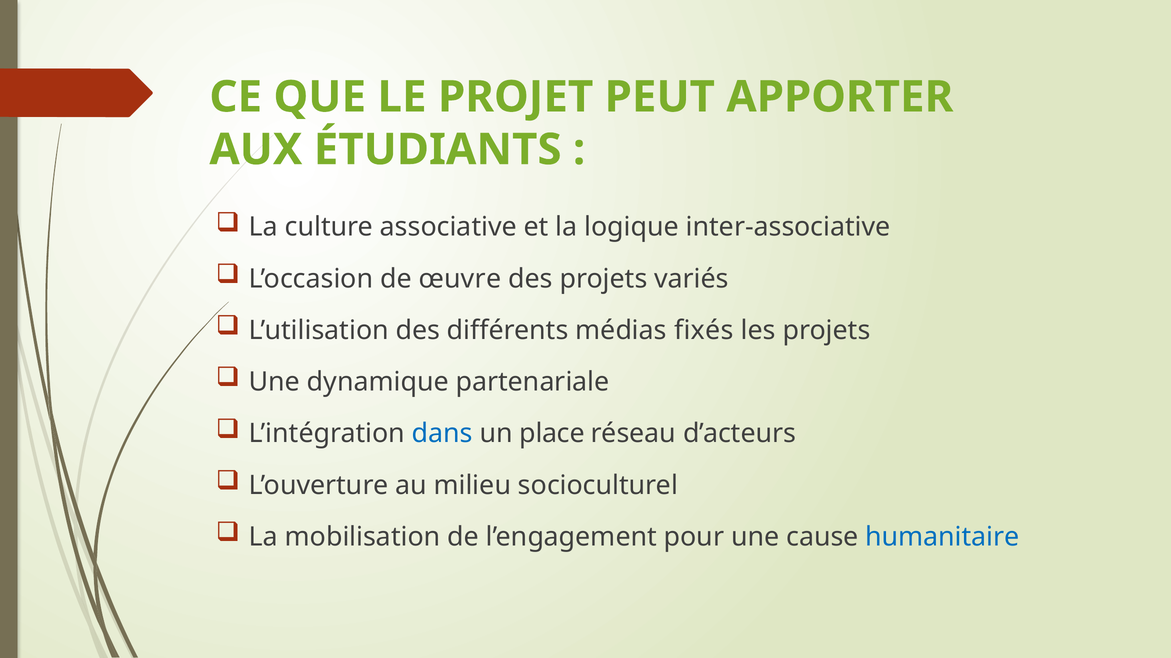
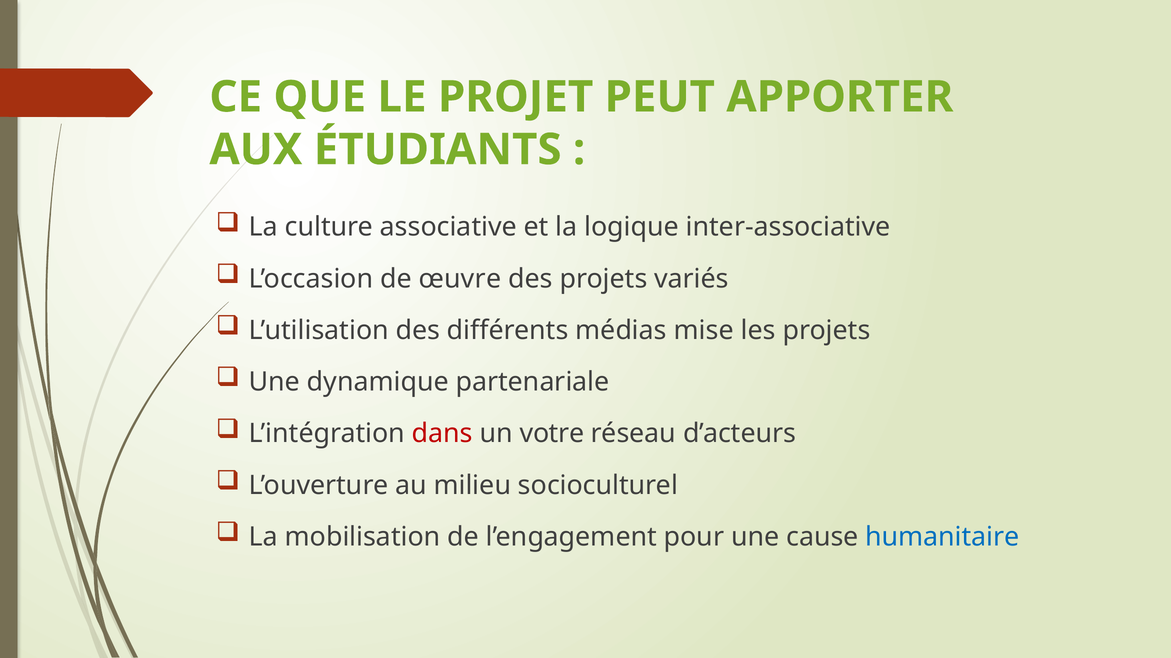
fixés: fixés -> mise
dans colour: blue -> red
place: place -> votre
